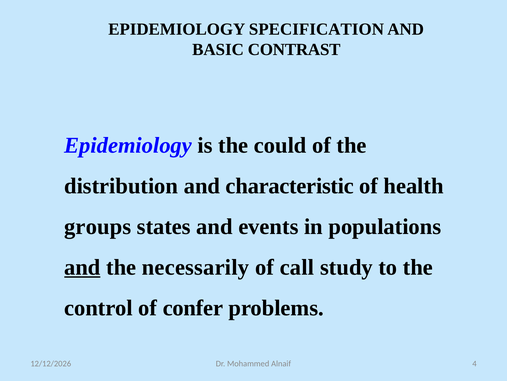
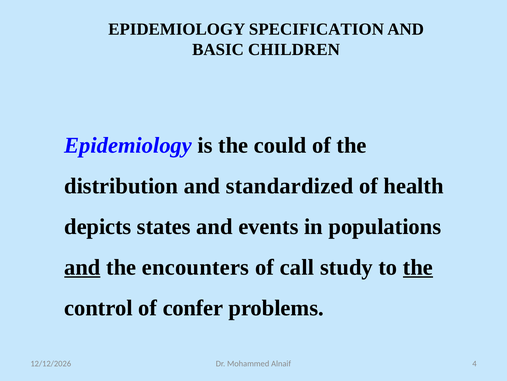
CONTRAST: CONTRAST -> CHILDREN
characteristic: characteristic -> standardized
groups: groups -> depicts
necessarily: necessarily -> encounters
the at (418, 267) underline: none -> present
